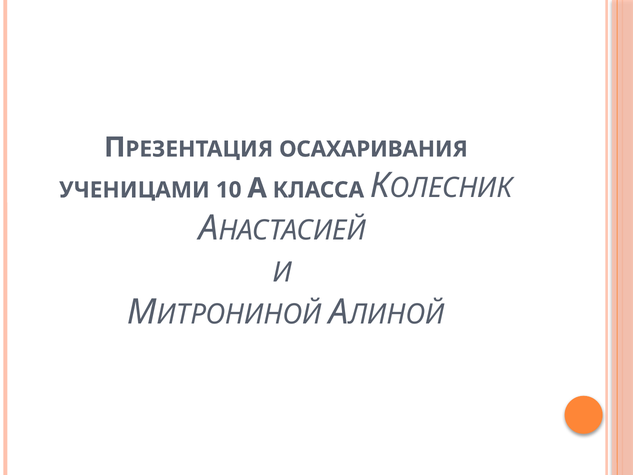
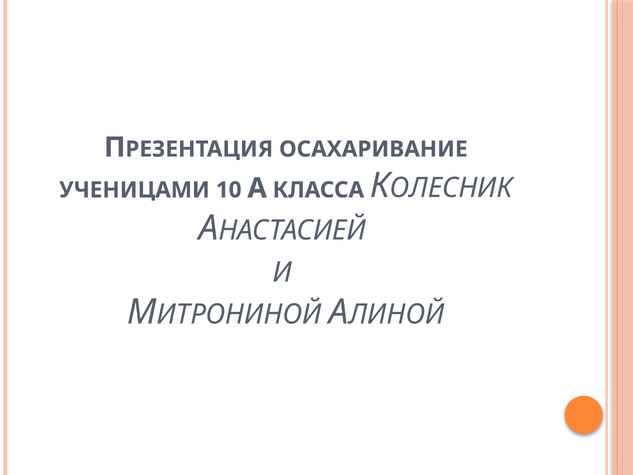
ОСАХАРИВАНИЯ: ОСАХАРИВАНИЯ -> ОСАХАРИВАНИЕ
